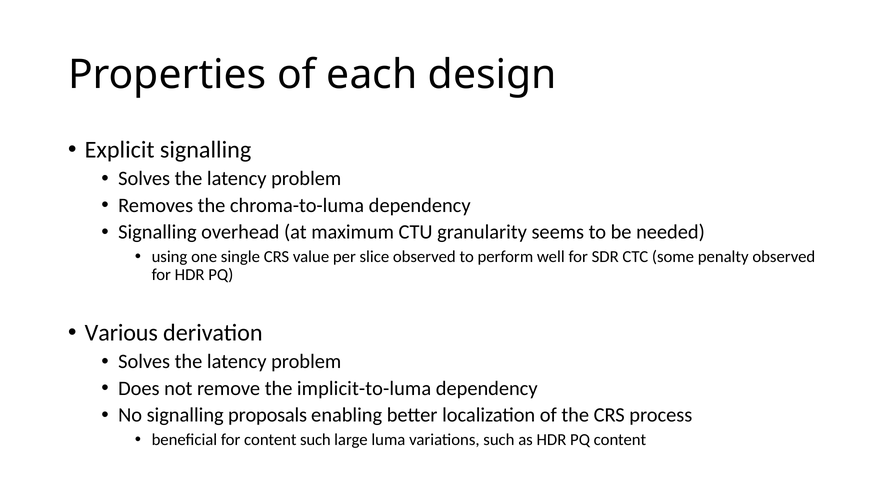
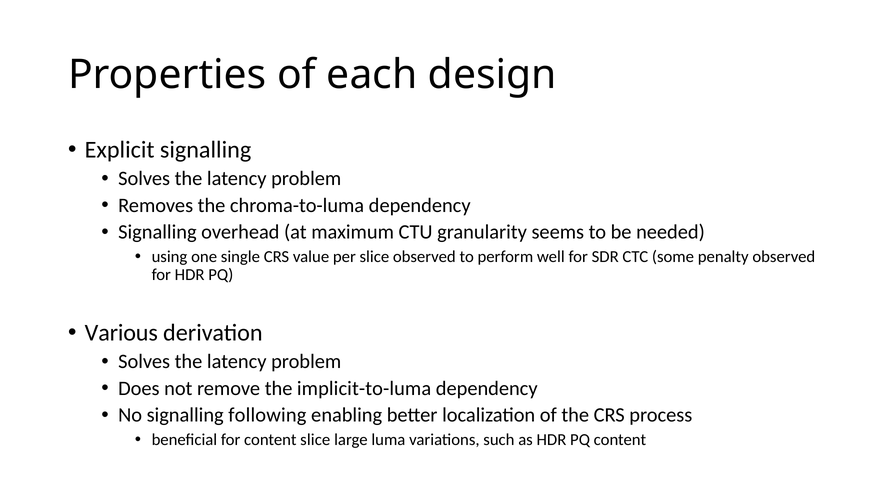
proposals: proposals -> following
content such: such -> slice
